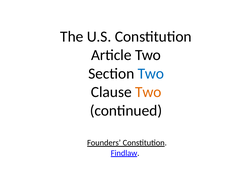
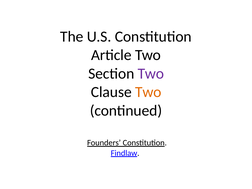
Two at (151, 74) colour: blue -> purple
